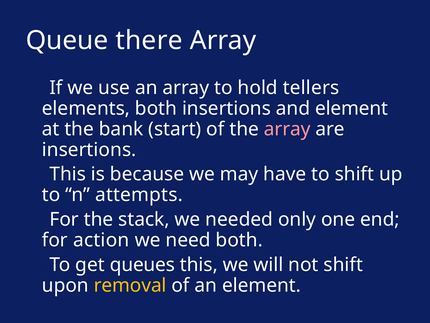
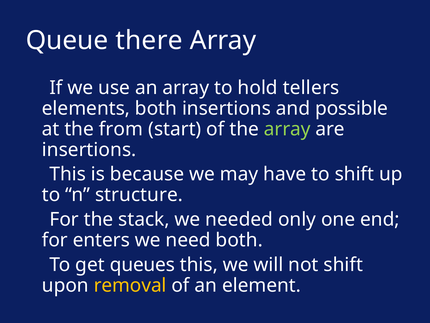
and element: element -> possible
bank: bank -> from
array at (287, 129) colour: pink -> light green
attempts: attempts -> structure
action: action -> enters
